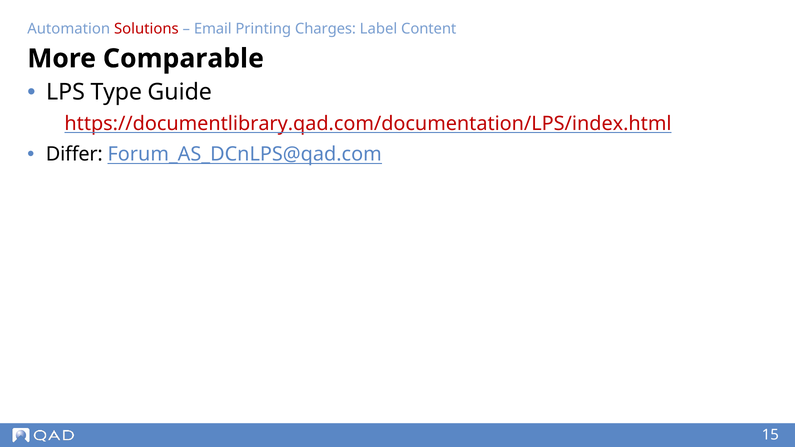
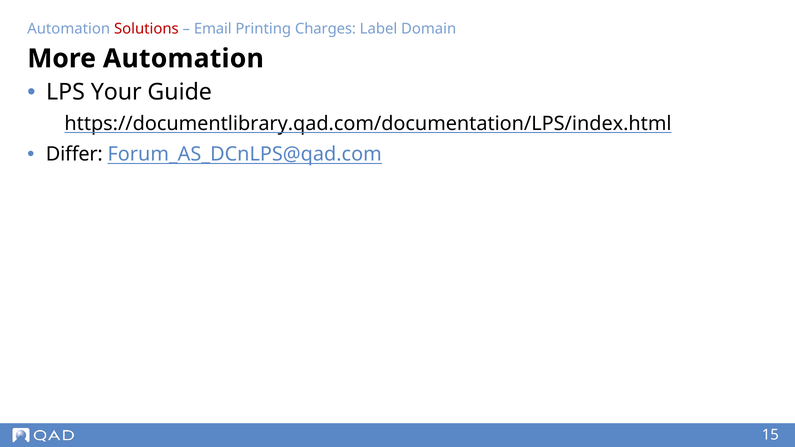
Content: Content -> Domain
More Comparable: Comparable -> Automation
Type: Type -> Your
https://documentlibrary.qad.com/documentation/LPS/index.html colour: red -> black
